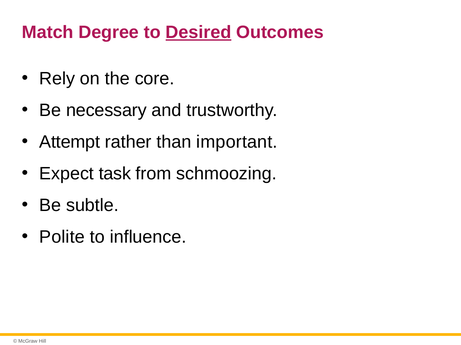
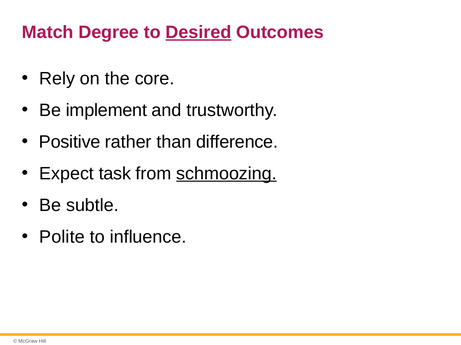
necessary: necessary -> implement
Attempt: Attempt -> Positive
important: important -> difference
schmoozing underline: none -> present
